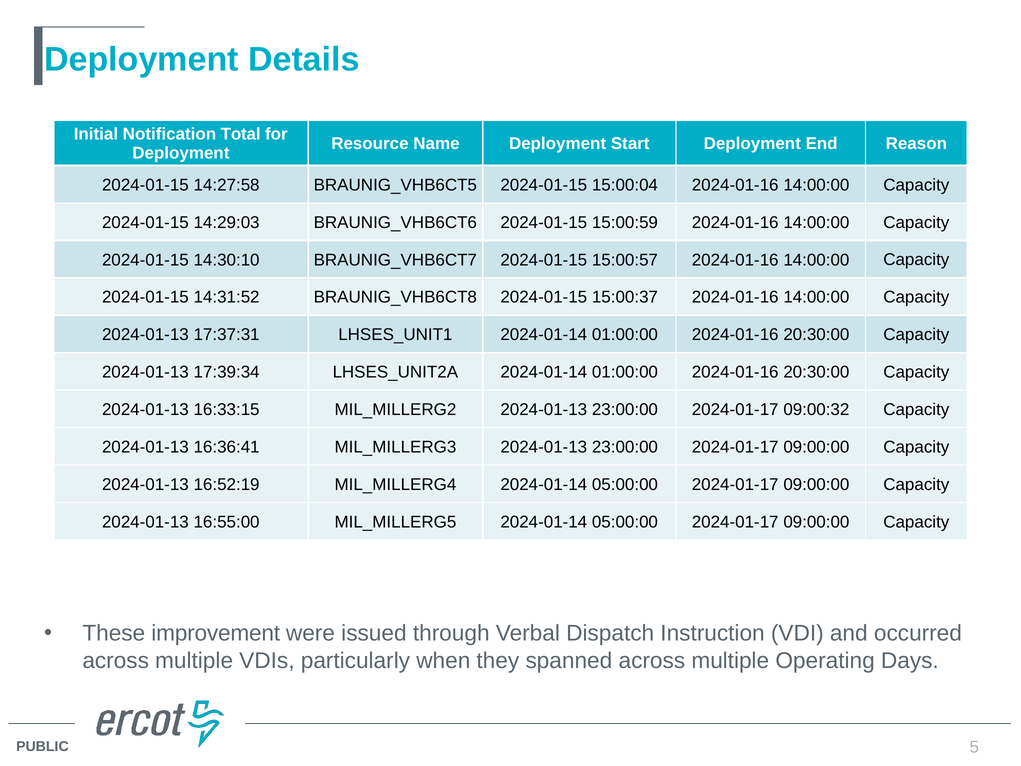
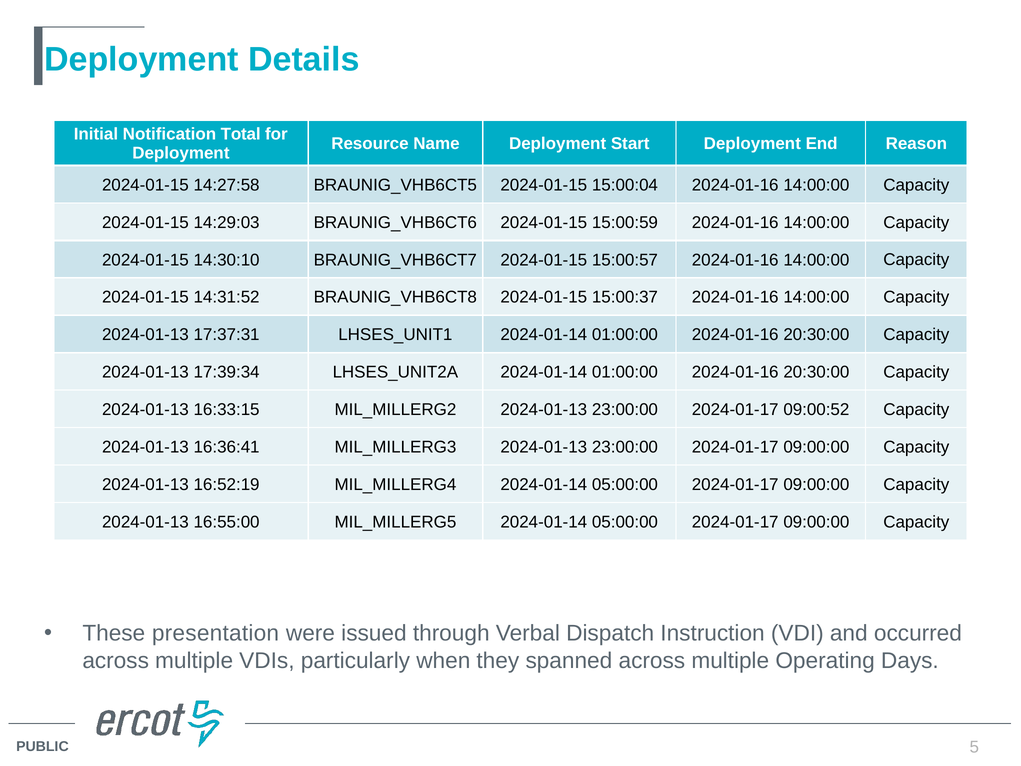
09:00:32: 09:00:32 -> 09:00:52
improvement: improvement -> presentation
